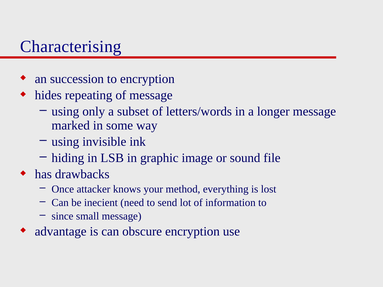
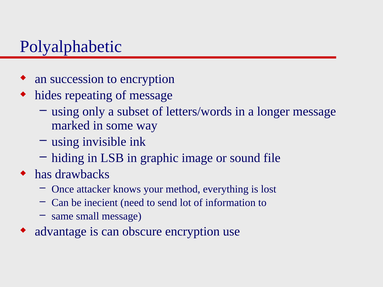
Characterising: Characterising -> Polyalphabetic
since: since -> same
